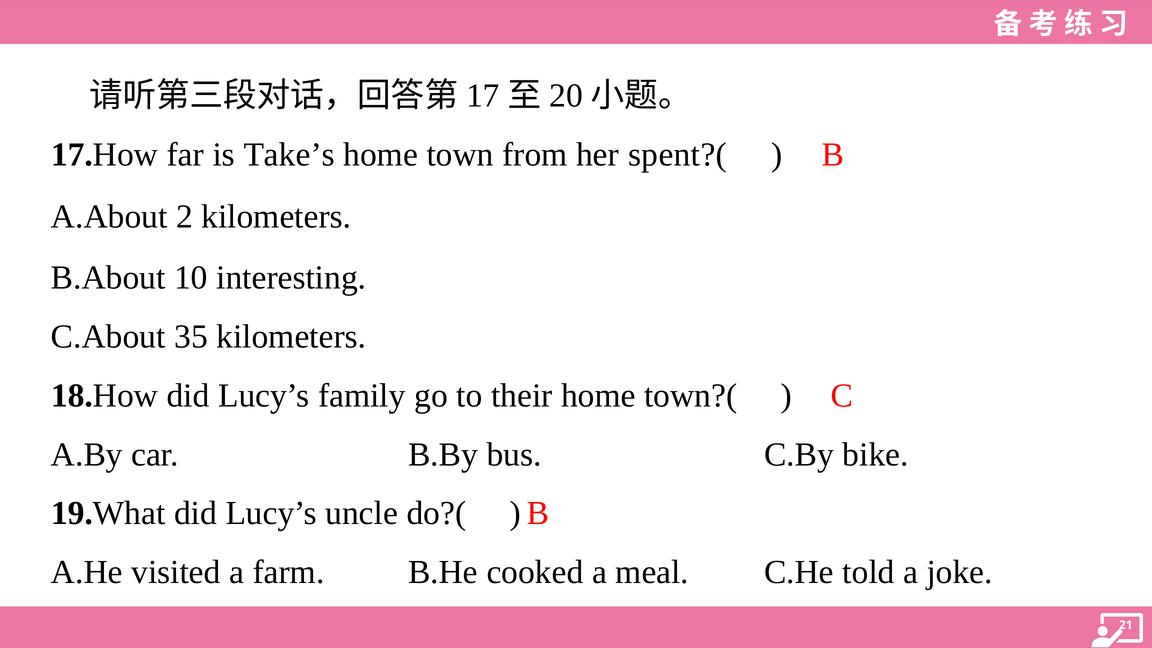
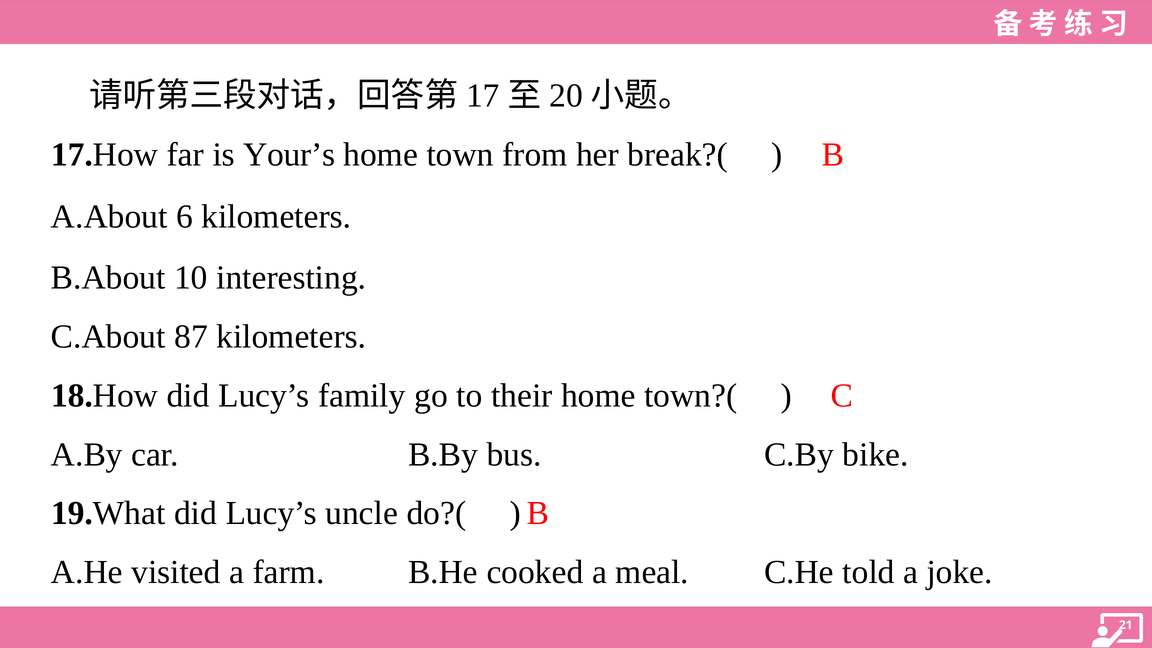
Take’s: Take’s -> Your’s
spent?(: spent?( -> break?(
2: 2 -> 6
35: 35 -> 87
